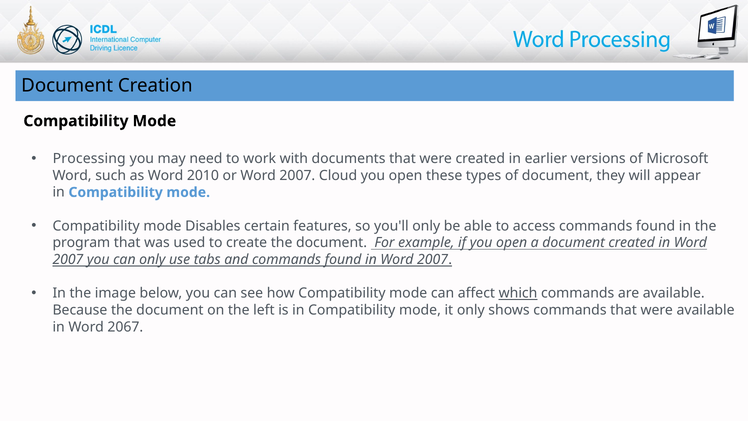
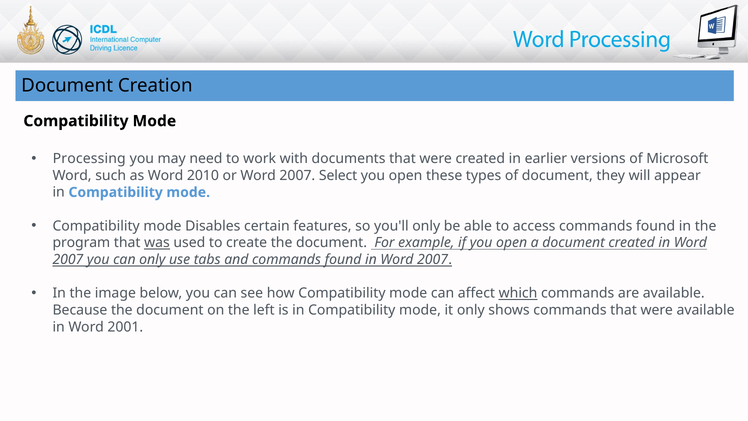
Cloud: Cloud -> Select
was underline: none -> present
2067: 2067 -> 2001
